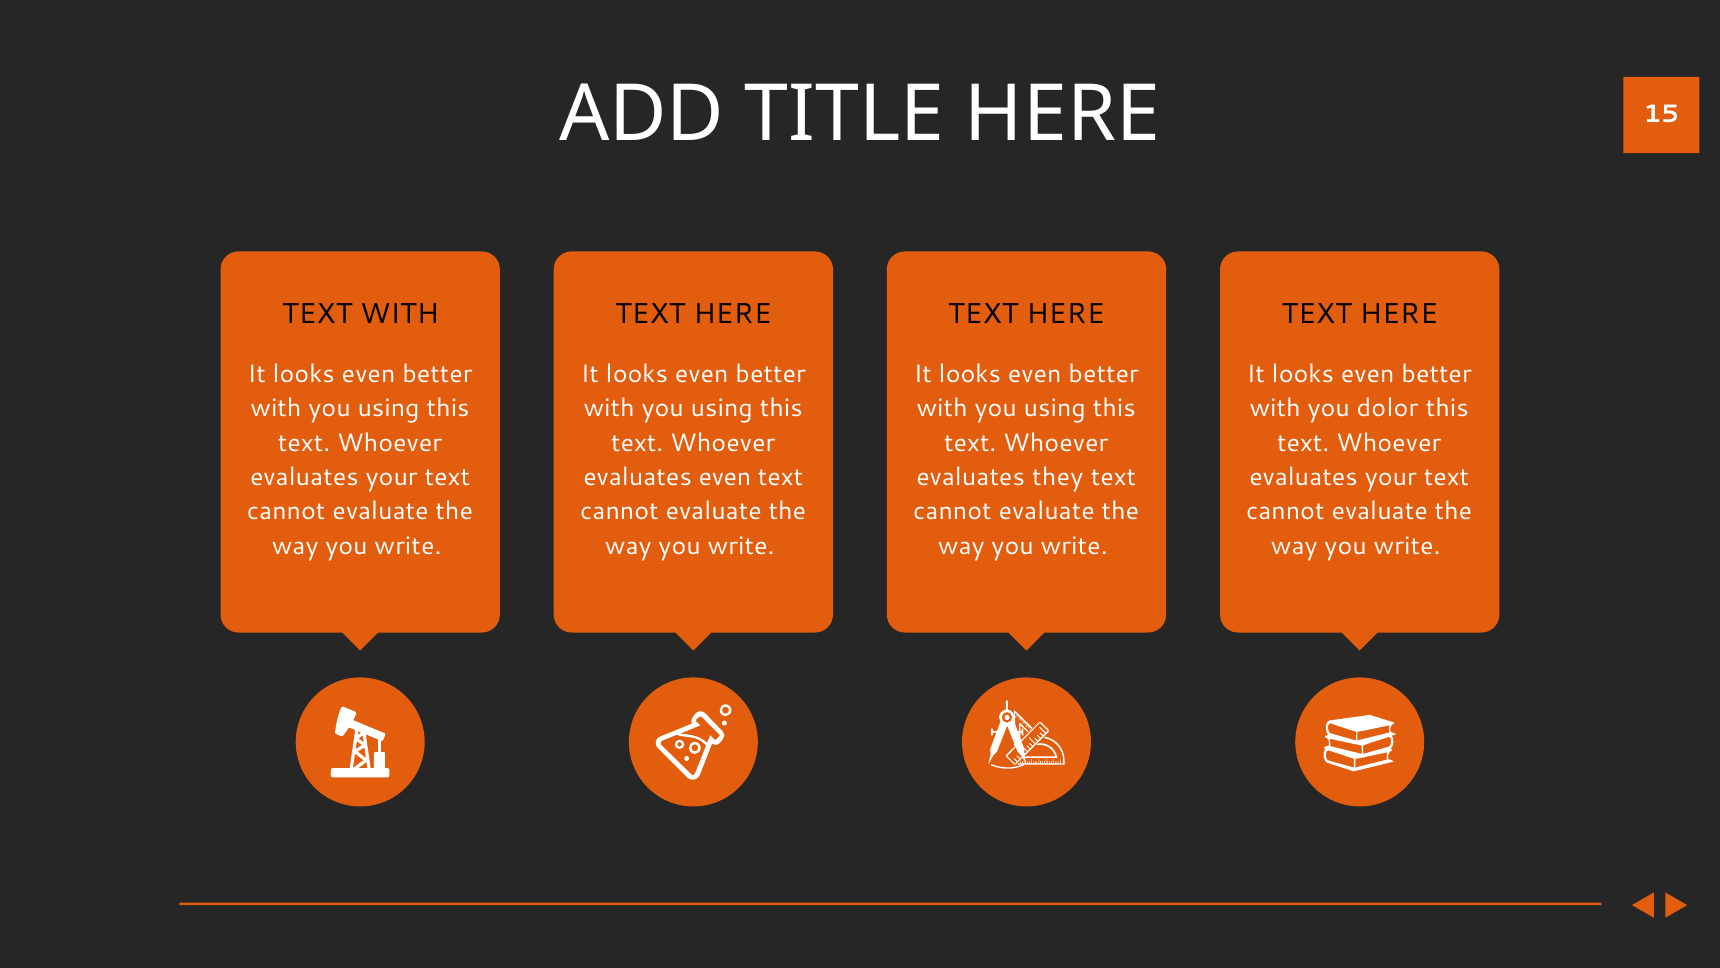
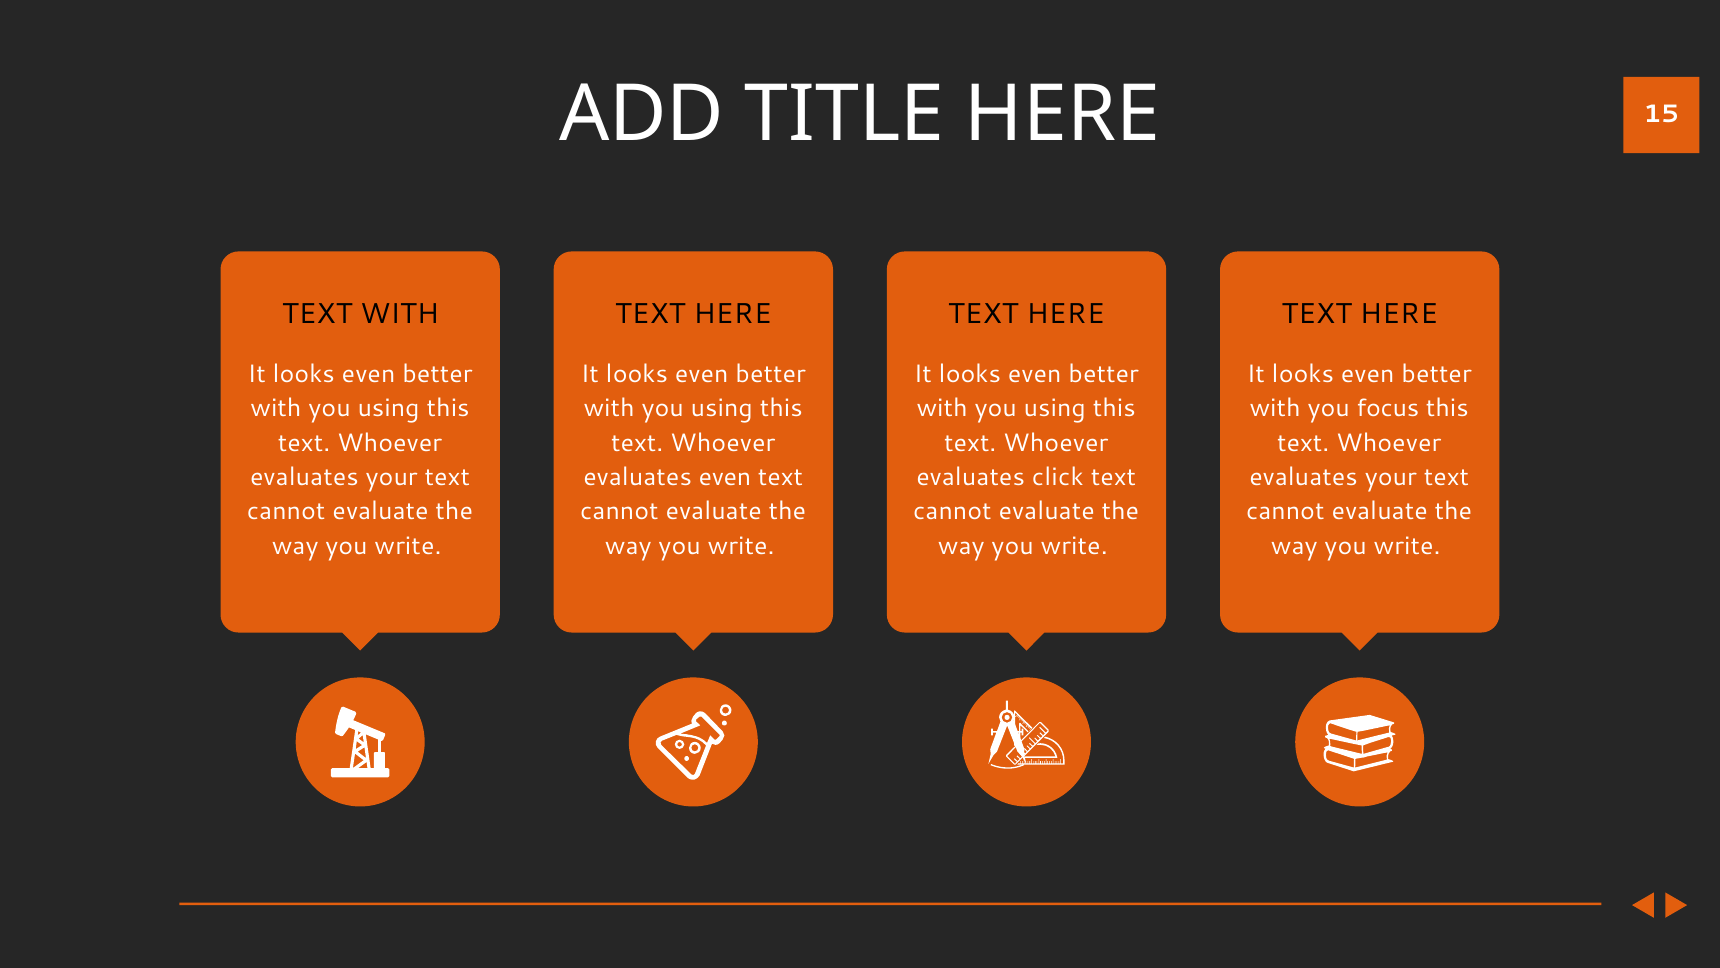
dolor: dolor -> focus
they: they -> click
